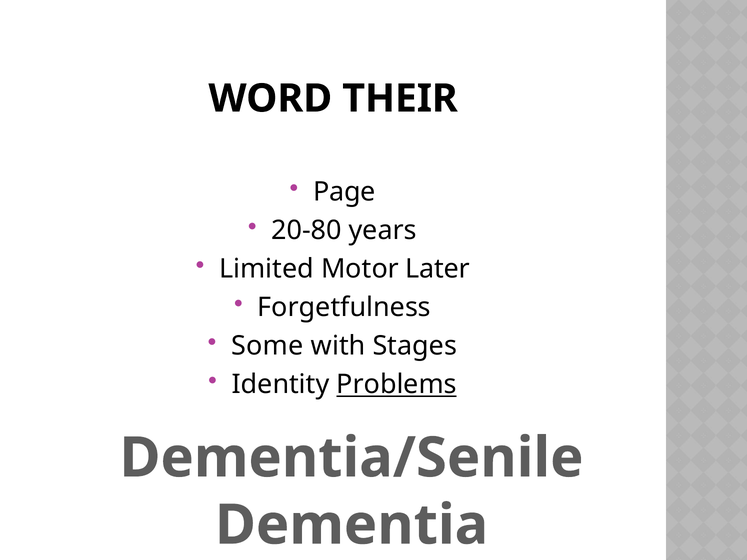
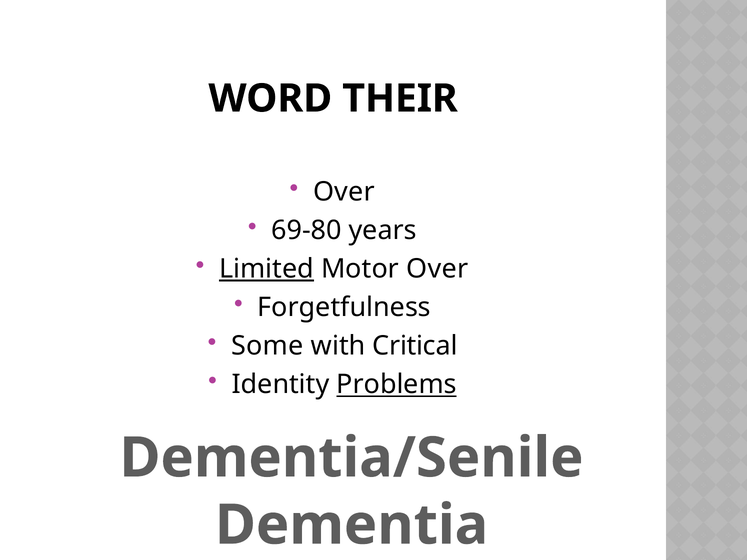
Page at (344, 192): Page -> Over
20-80: 20-80 -> 69-80
Limited underline: none -> present
Motor Later: Later -> Over
Stages: Stages -> Critical
